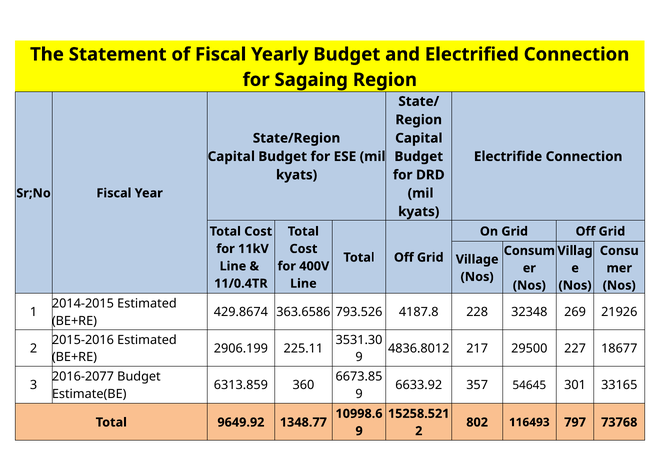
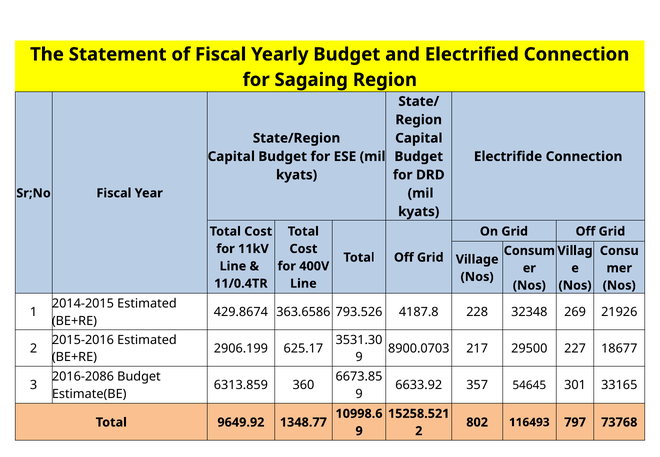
225.11: 225.11 -> 625.17
4836.8012: 4836.8012 -> 8900.0703
2016-2077: 2016-2077 -> 2016-2086
